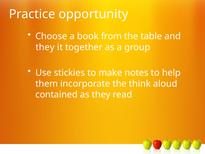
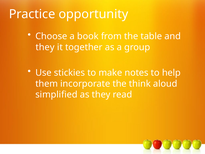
contained: contained -> simplified
